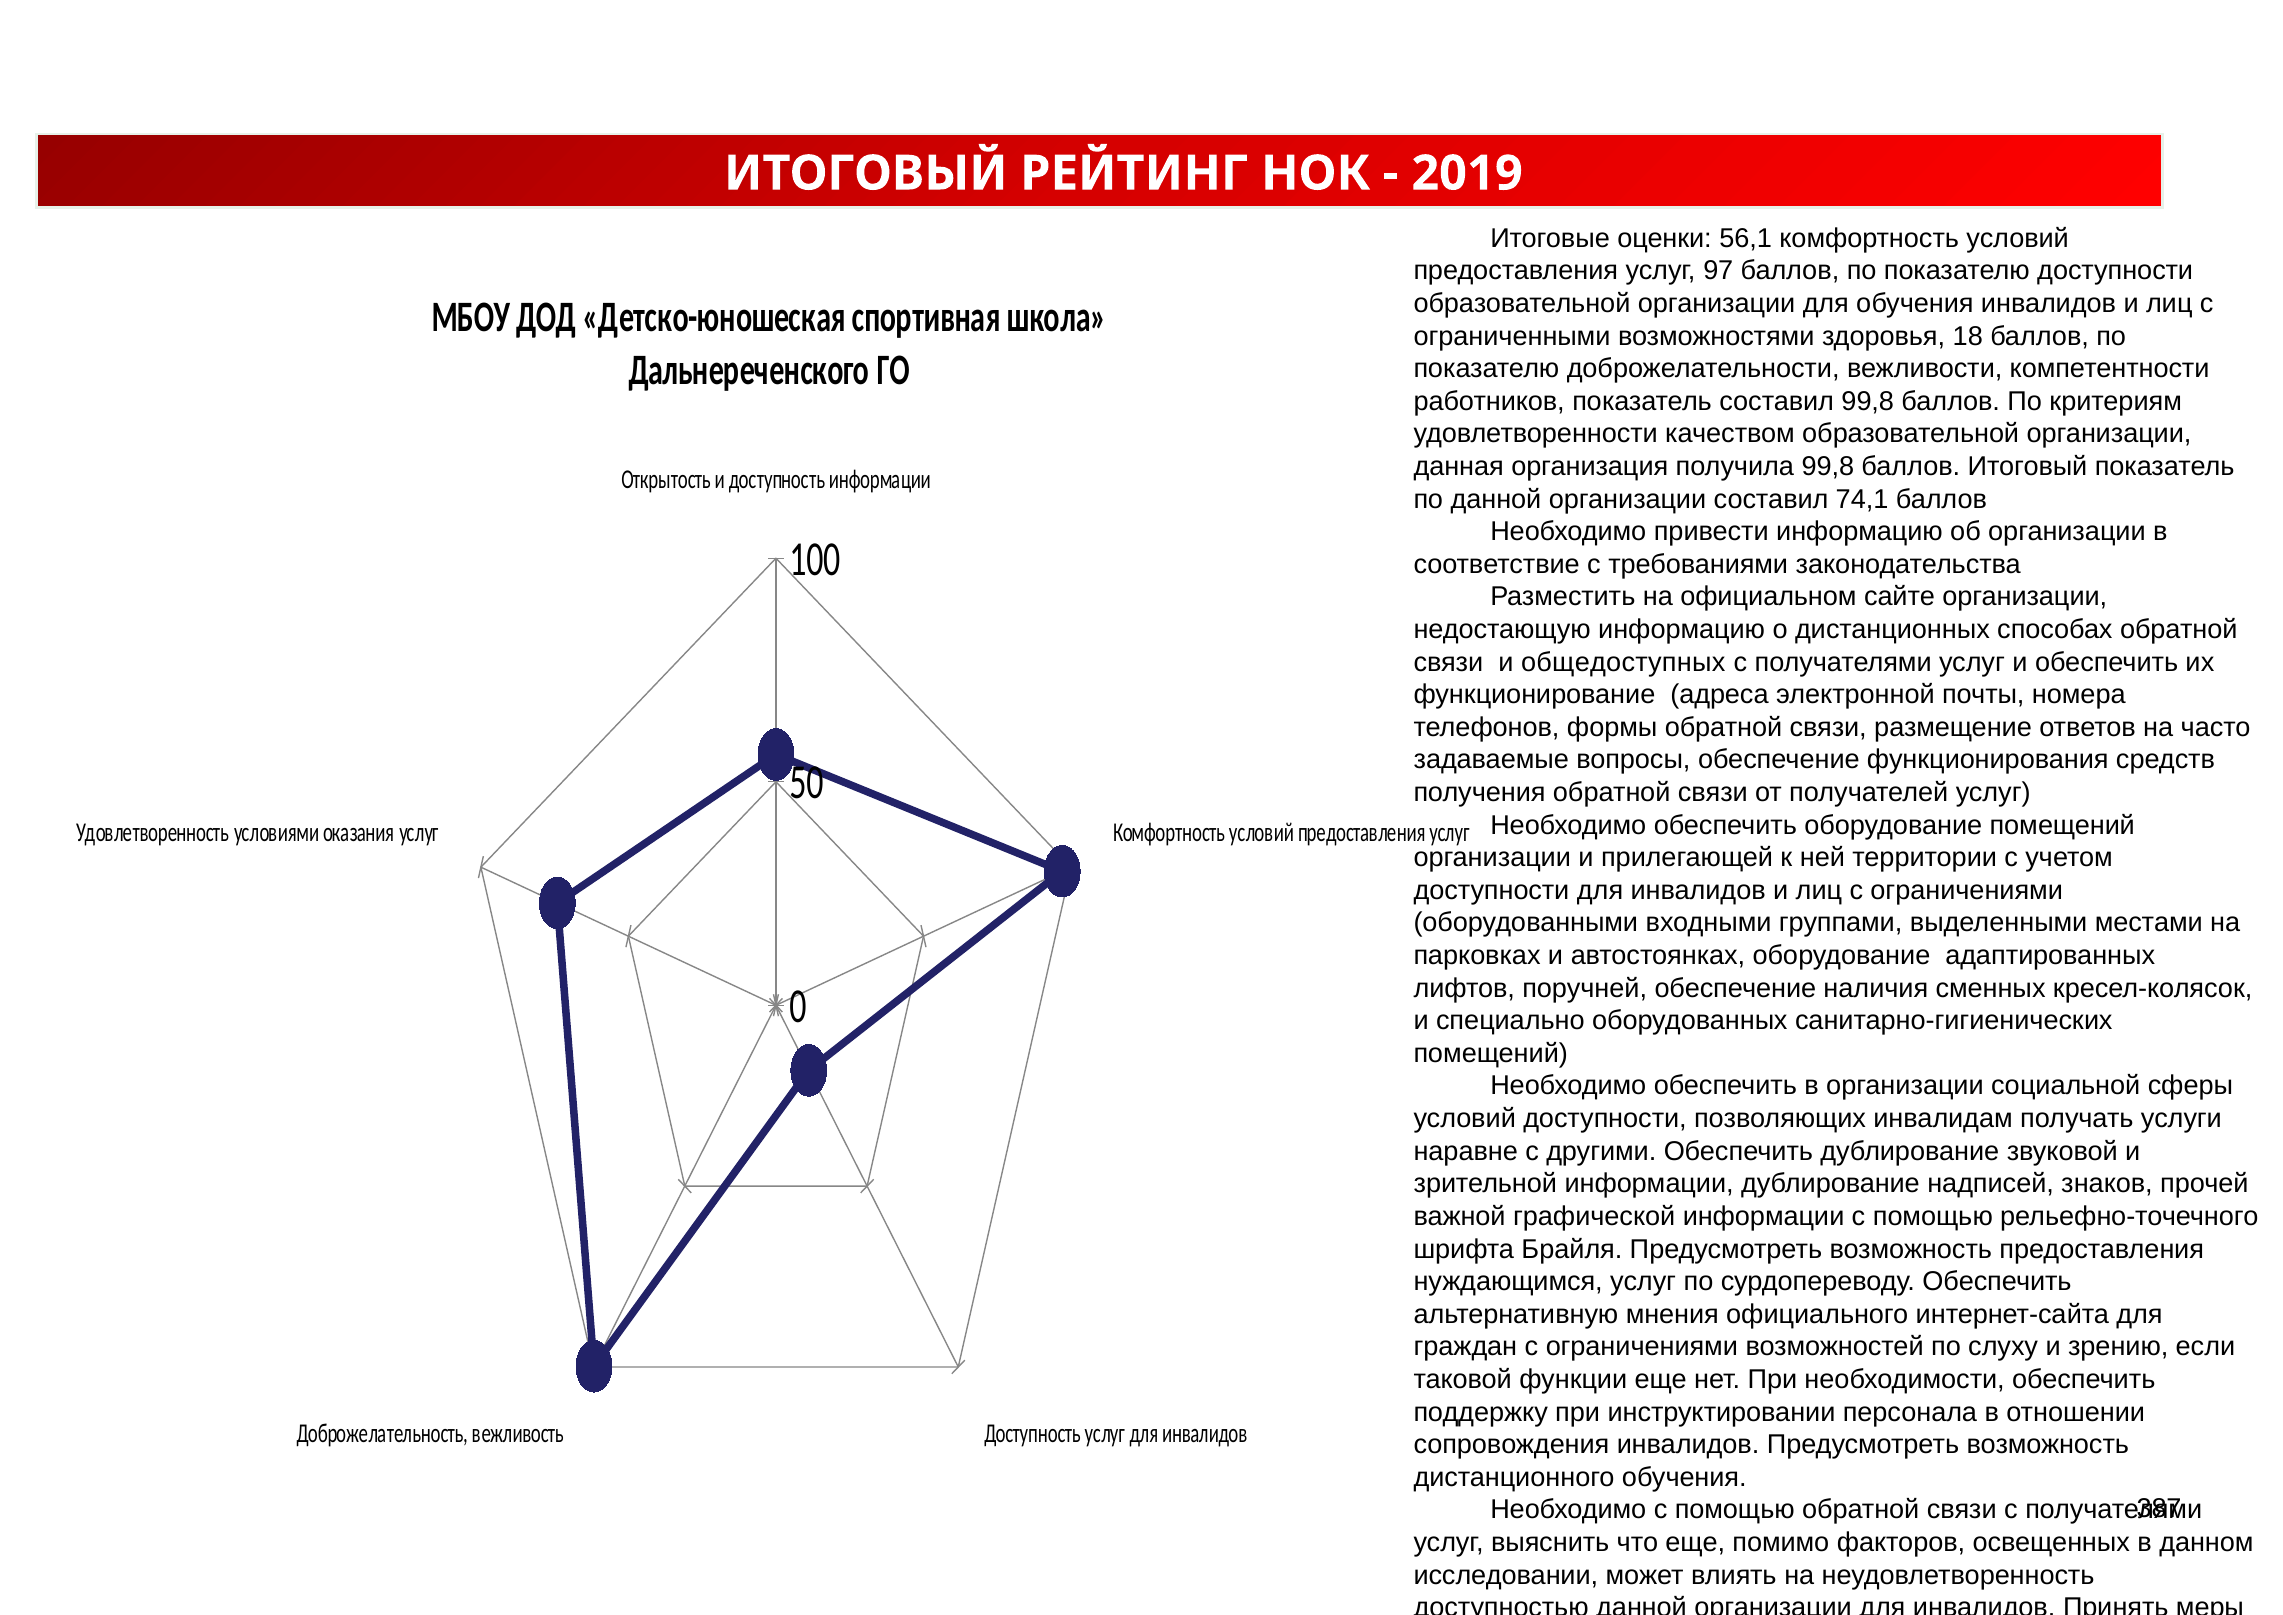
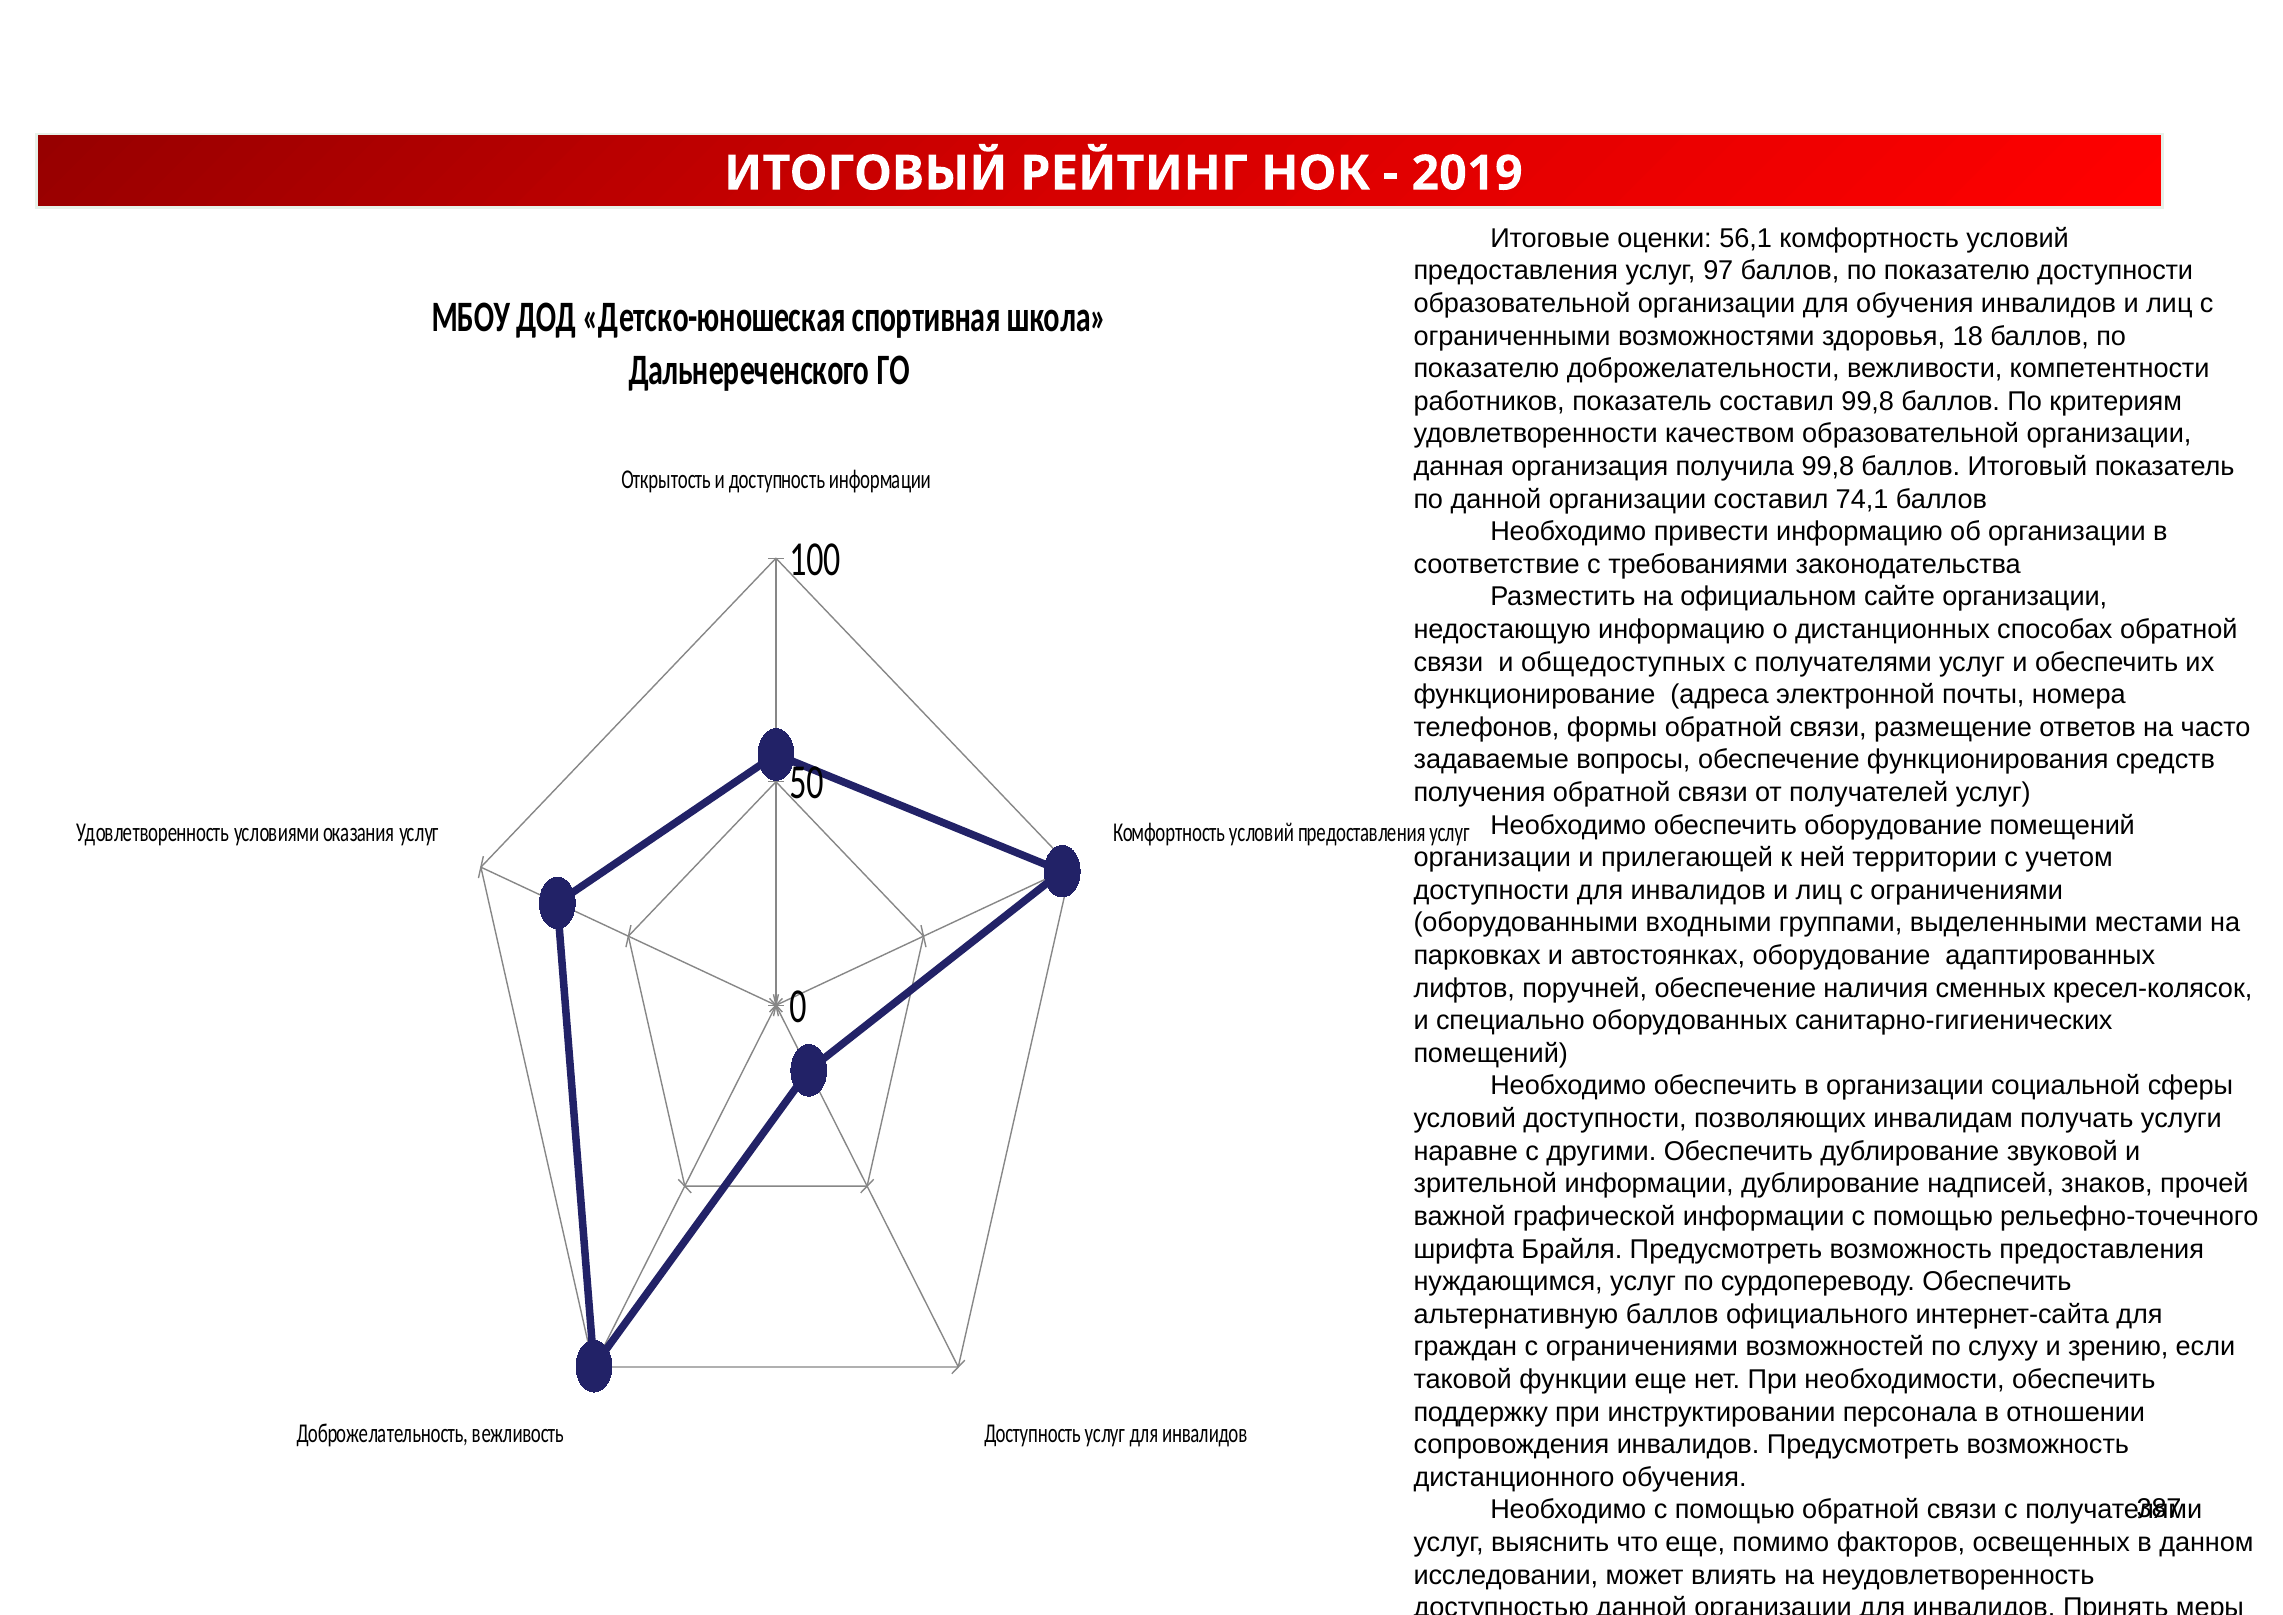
альтернативную мнения: мнения -> баллов
